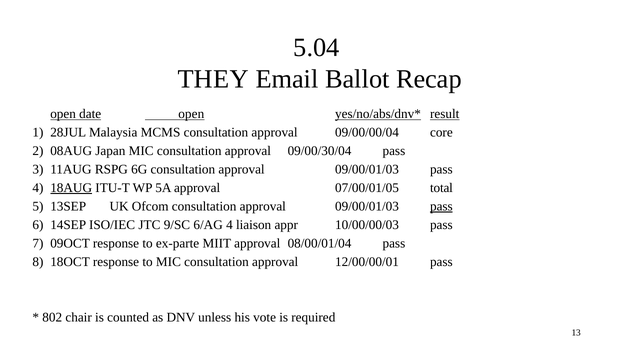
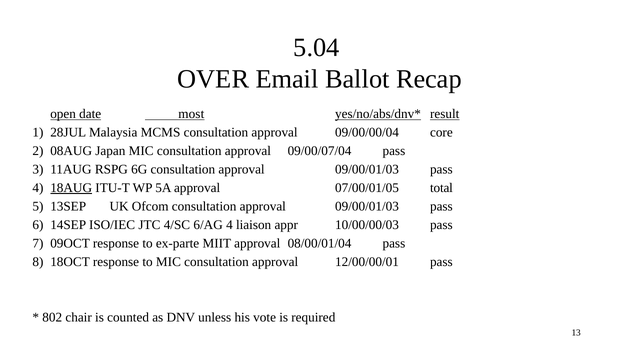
THEY: THEY -> OVER
date open: open -> most
09/00/30/04: 09/00/30/04 -> 09/00/07/04
pass at (441, 206) underline: present -> none
9/SC: 9/SC -> 4/SC
